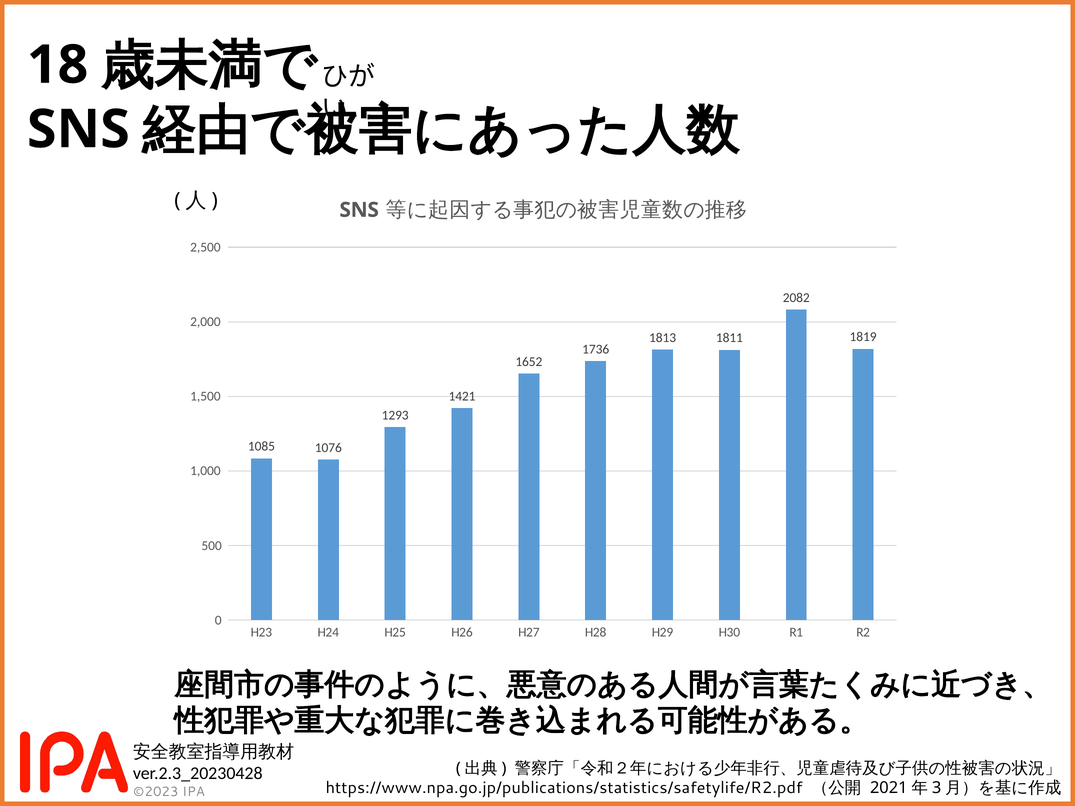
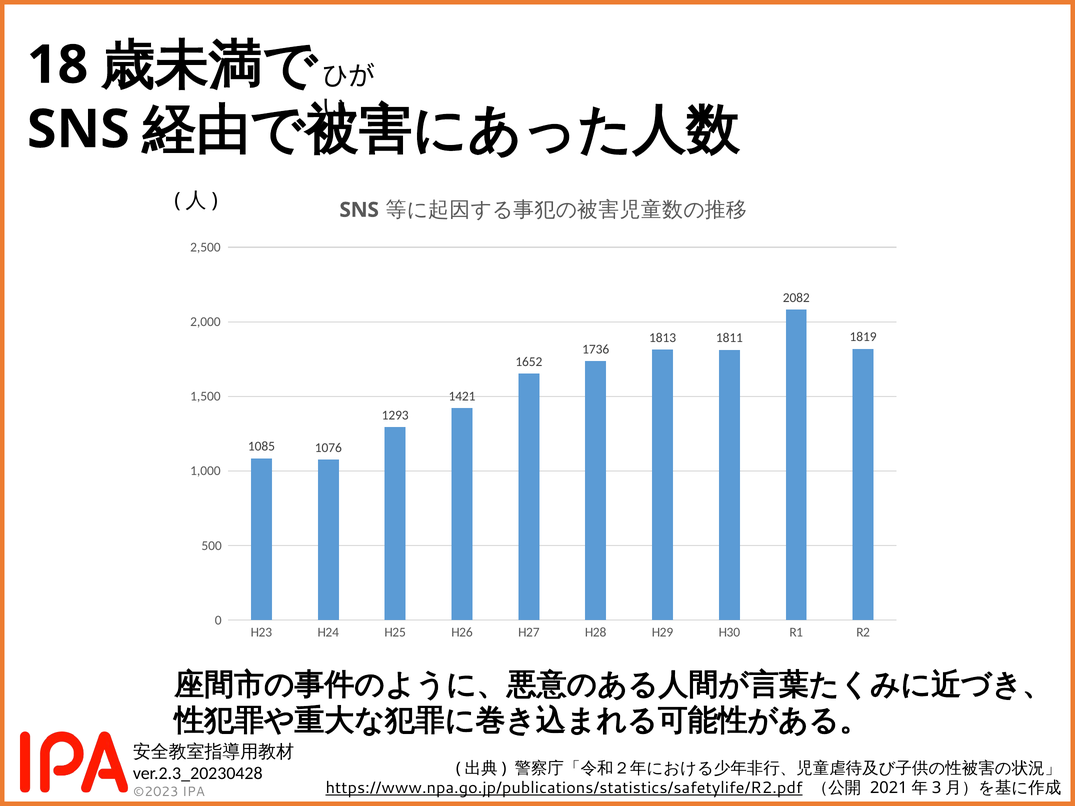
https://www.npa.go.jp/publications/statistics/safetylife/R2.pdf underline: none -> present
